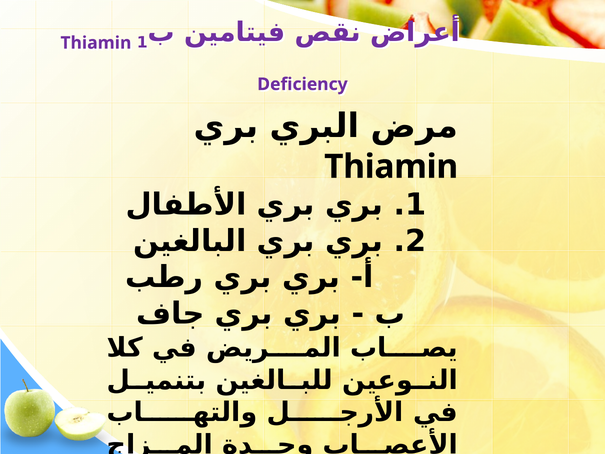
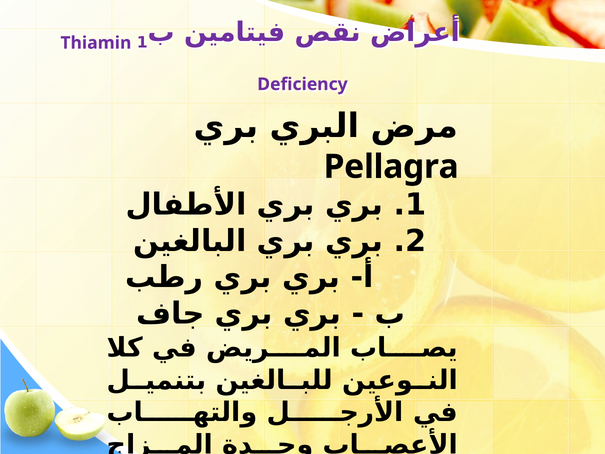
Thiamin at (391, 167): Thiamin -> Pellagra
